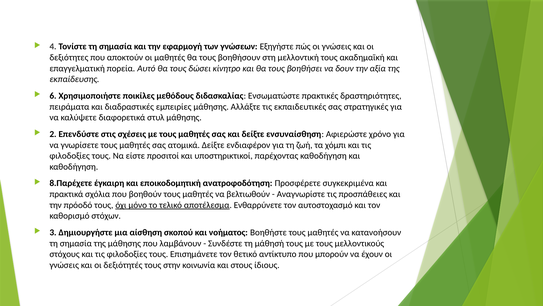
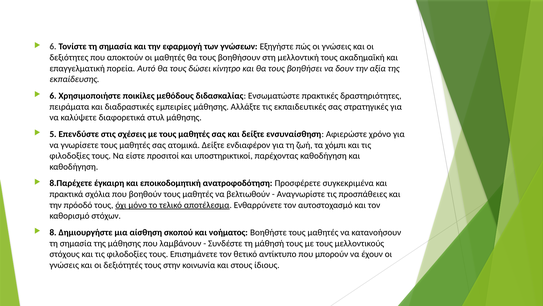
4 at (53, 47): 4 -> 6
2: 2 -> 5
3: 3 -> 8
